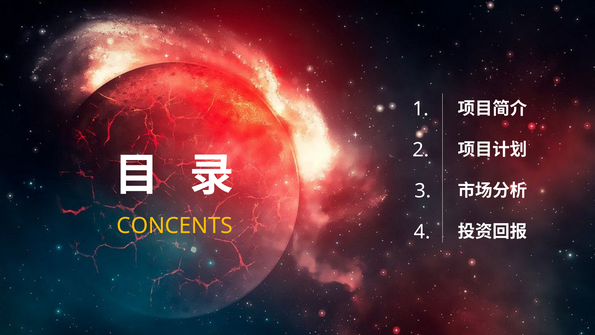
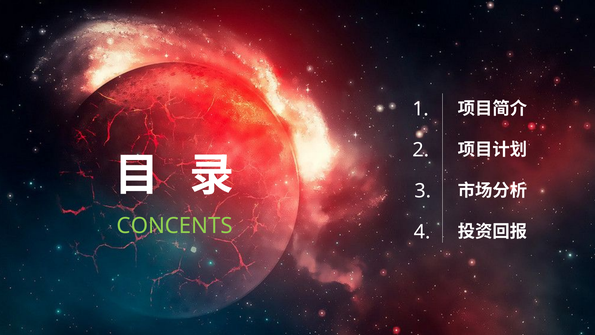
CONCENTS colour: yellow -> light green
